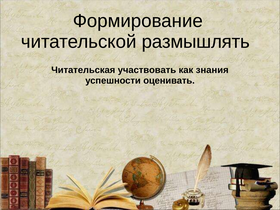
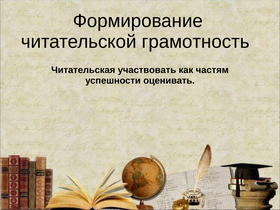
размышлять: размышлять -> грамотность
знания: знания -> частям
